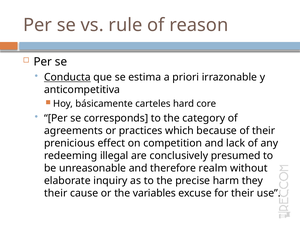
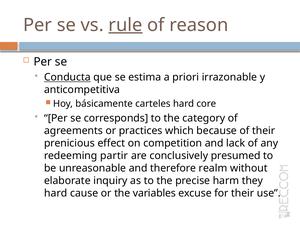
rule underline: none -> present
illegal: illegal -> partir
their at (56, 193): their -> hard
